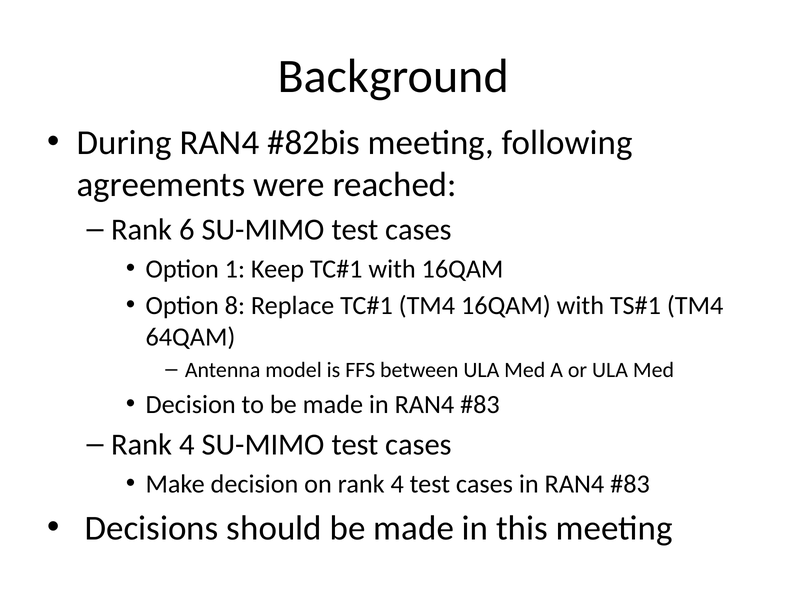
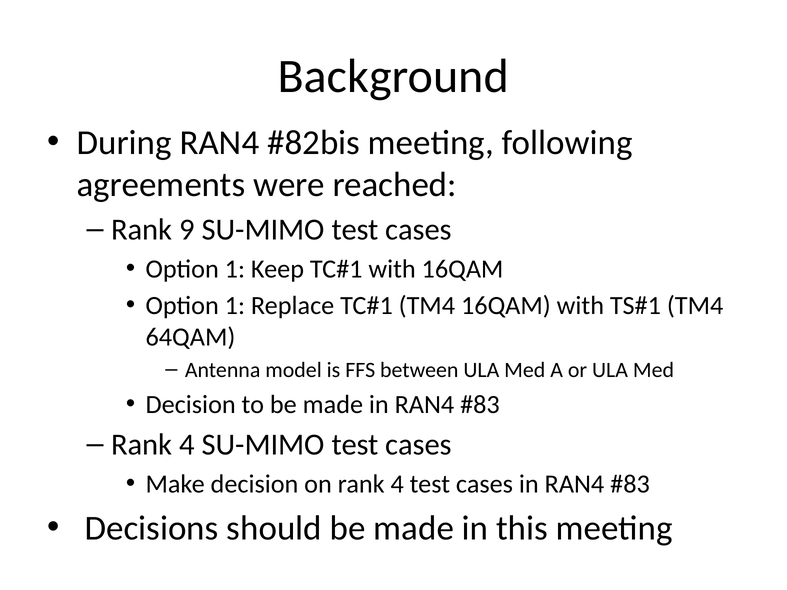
6: 6 -> 9
8 at (235, 306): 8 -> 1
